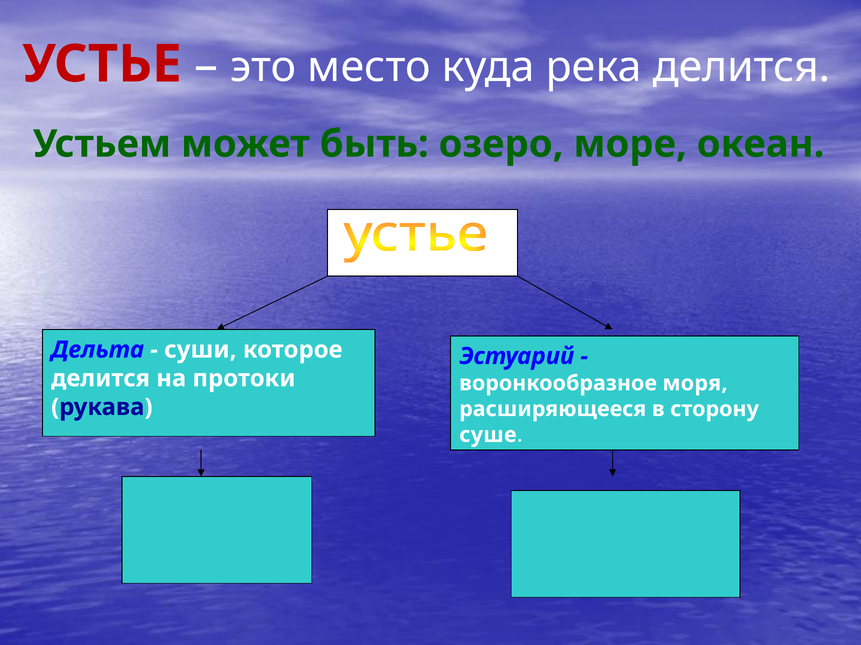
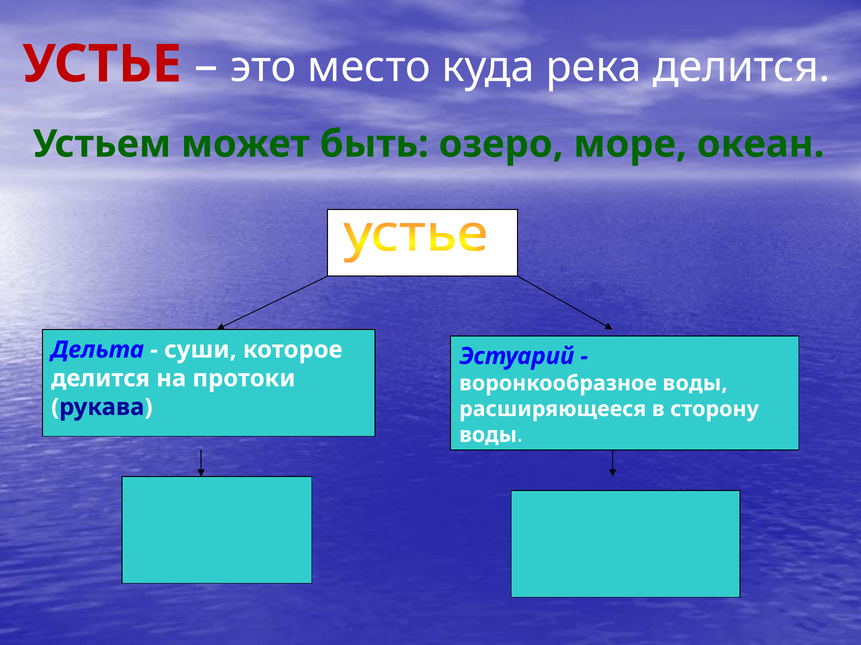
воронкообразное моря: моря -> воды
суше at (488, 435): суше -> воды
